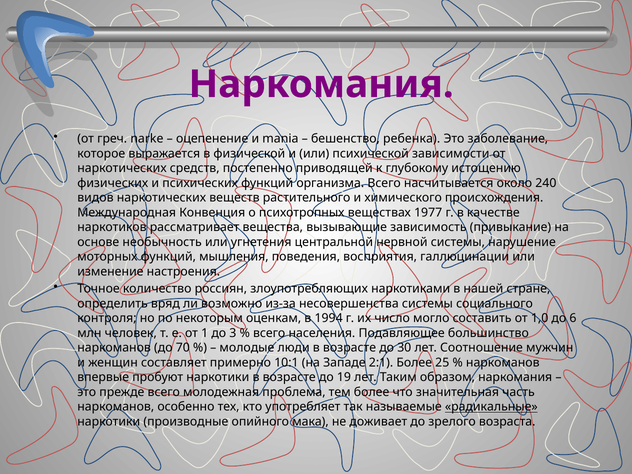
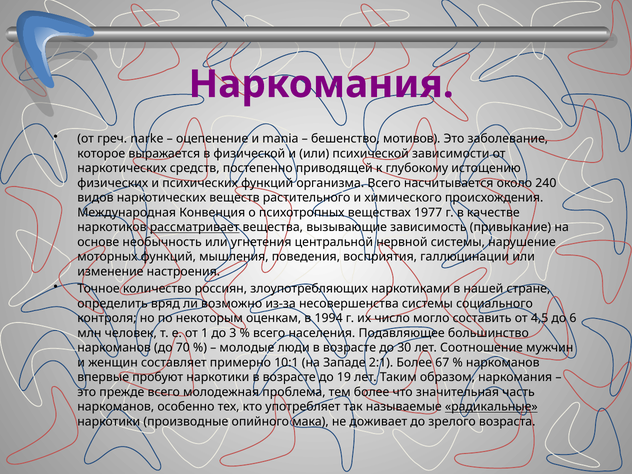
ребенка: ребенка -> мотивов
рассматривает underline: none -> present
1,0: 1,0 -> 4,5
25: 25 -> 67
